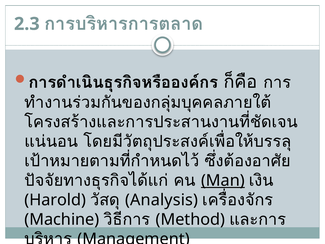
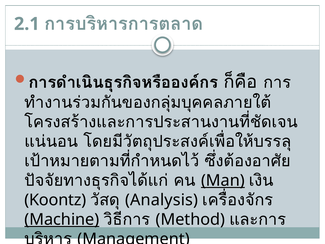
2.3: 2.3 -> 2.1
Harold: Harold -> Koontz
Machine underline: none -> present
